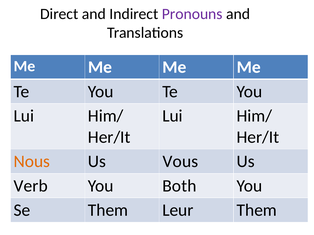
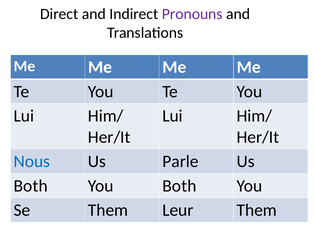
Nous colour: orange -> blue
Vous: Vous -> Parle
Verb at (31, 186): Verb -> Both
